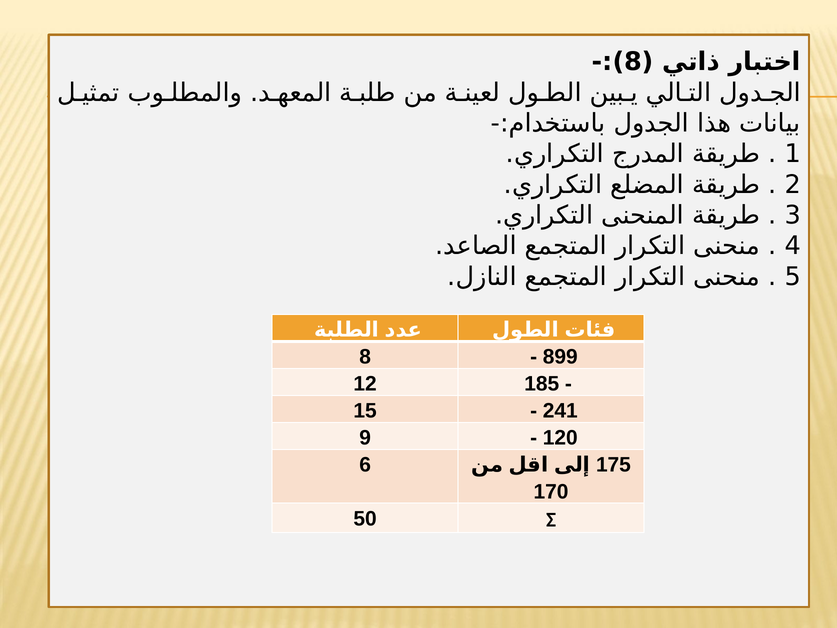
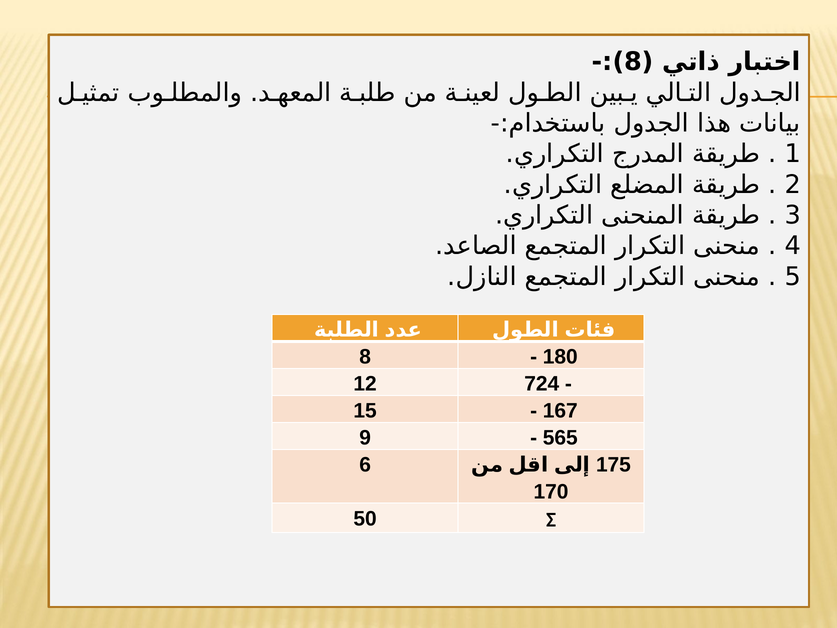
899: 899 -> 180
185: 185 -> 724
241: 241 -> 167
120: 120 -> 565
